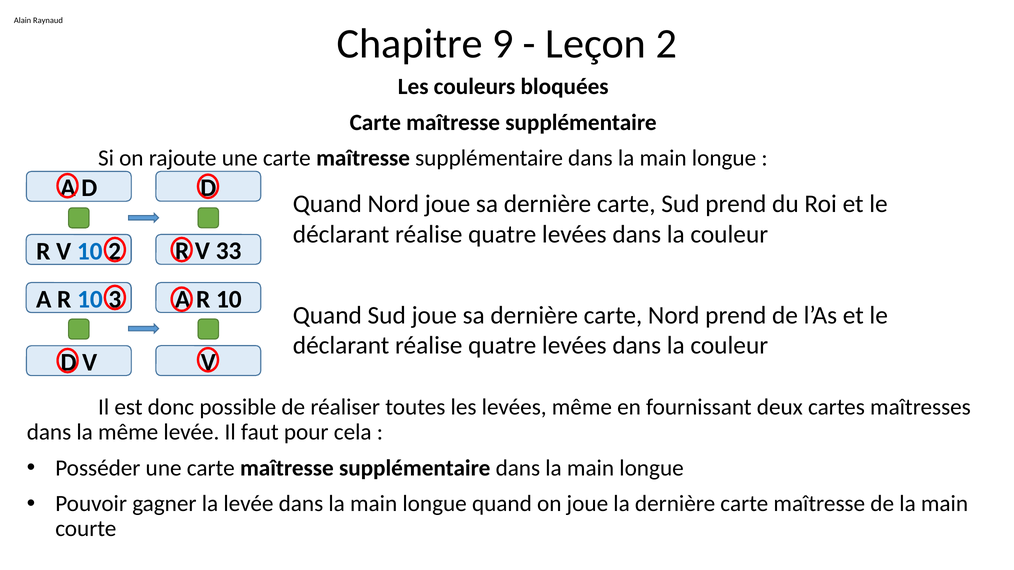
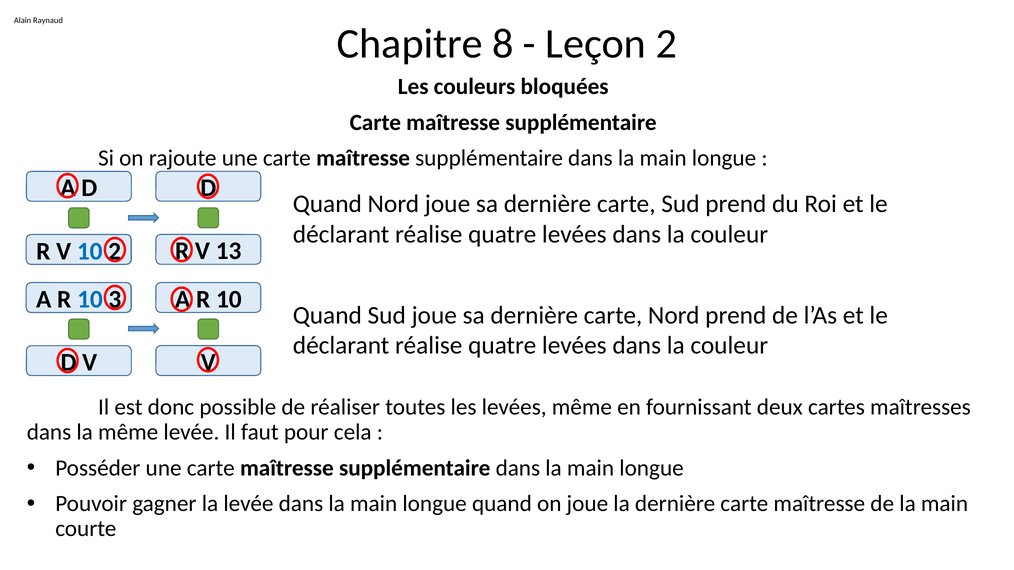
9: 9 -> 8
33: 33 -> 13
